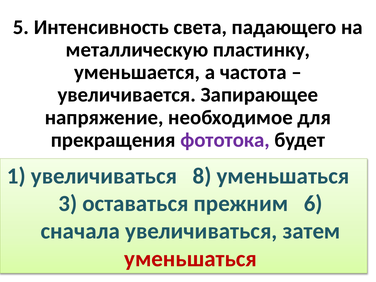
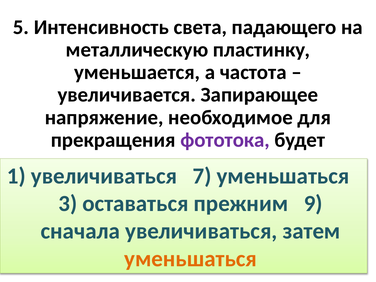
8: 8 -> 7
6: 6 -> 9
уменьшаться at (191, 259) colour: red -> orange
